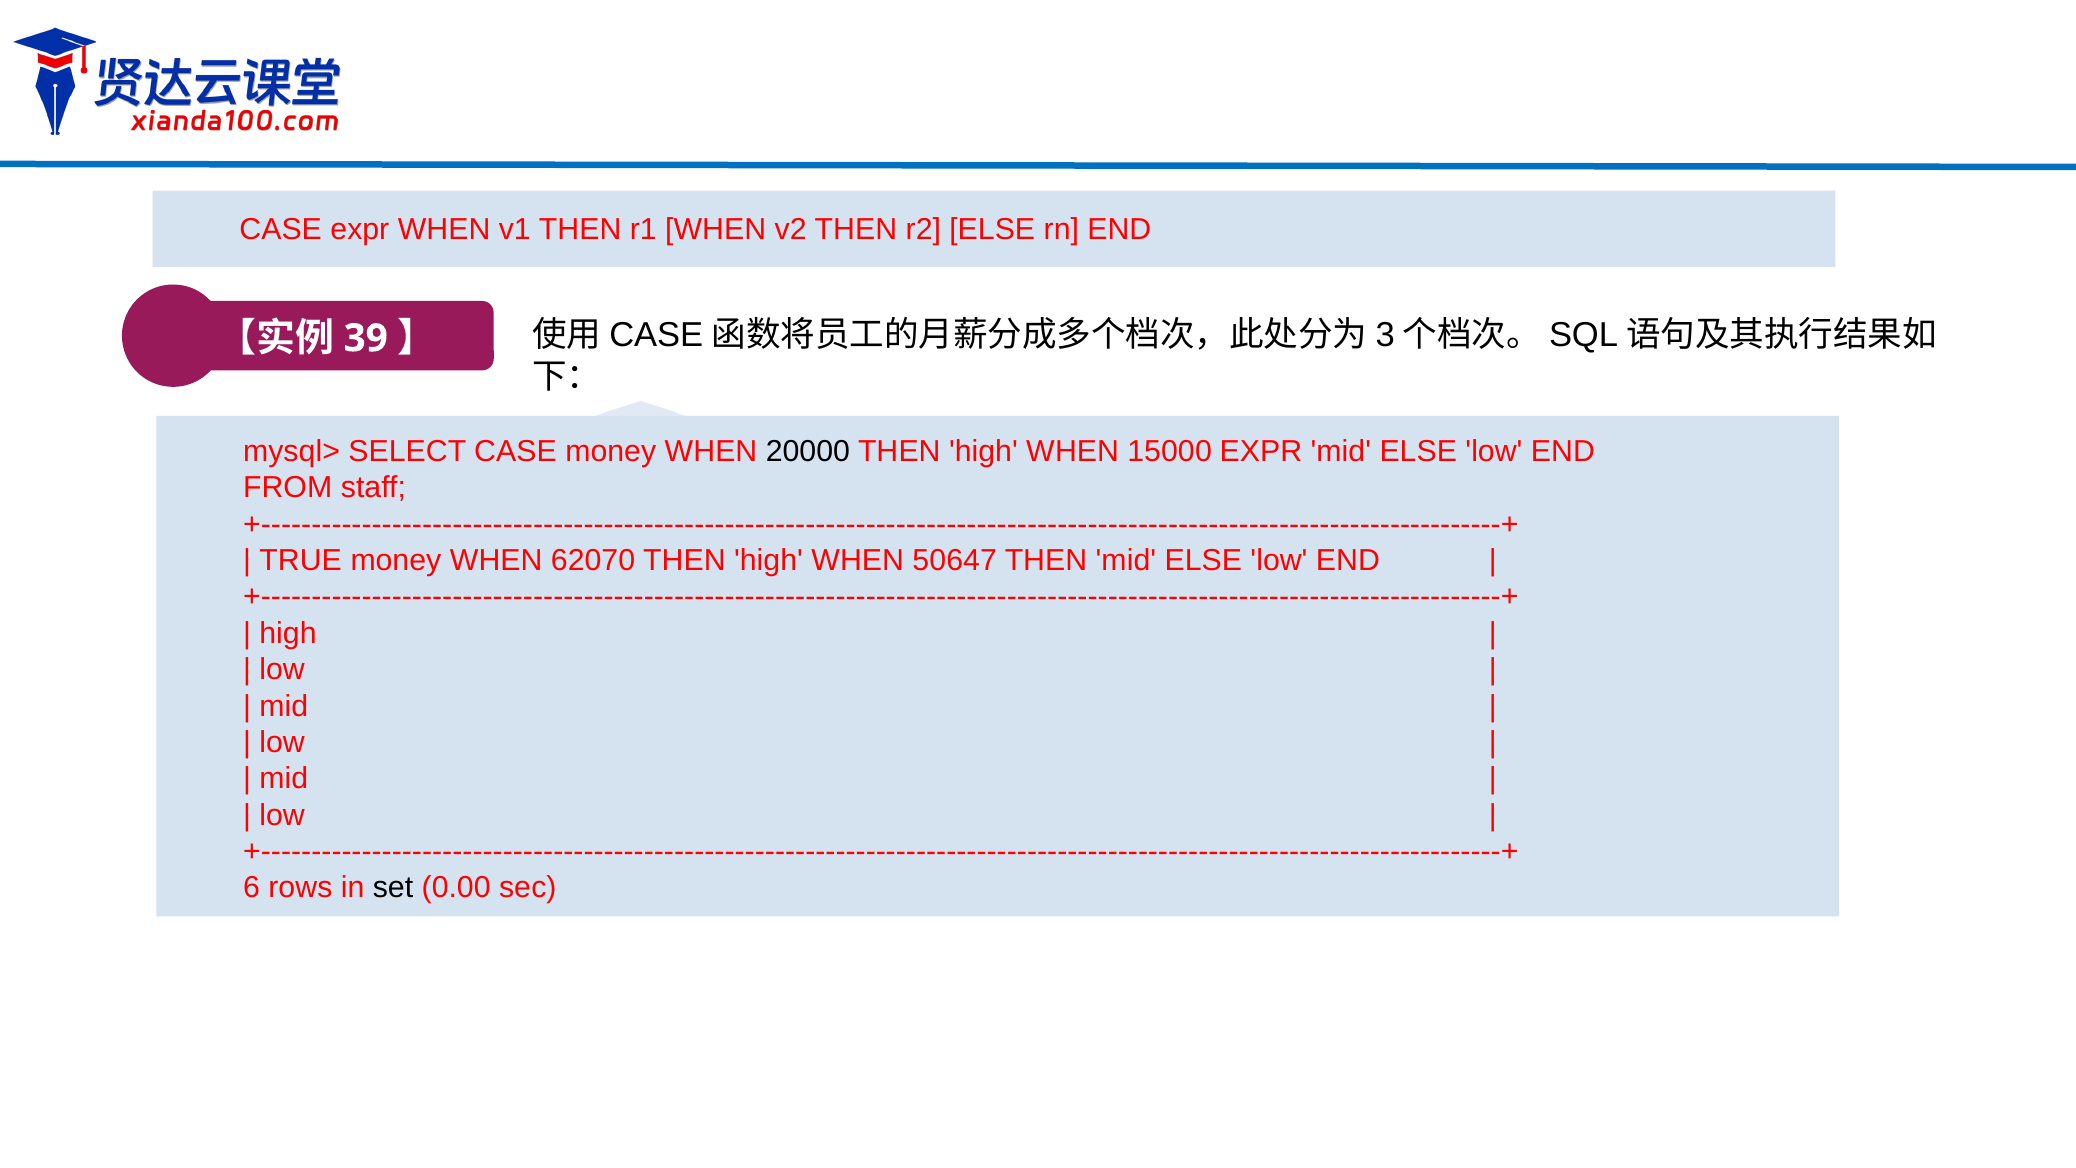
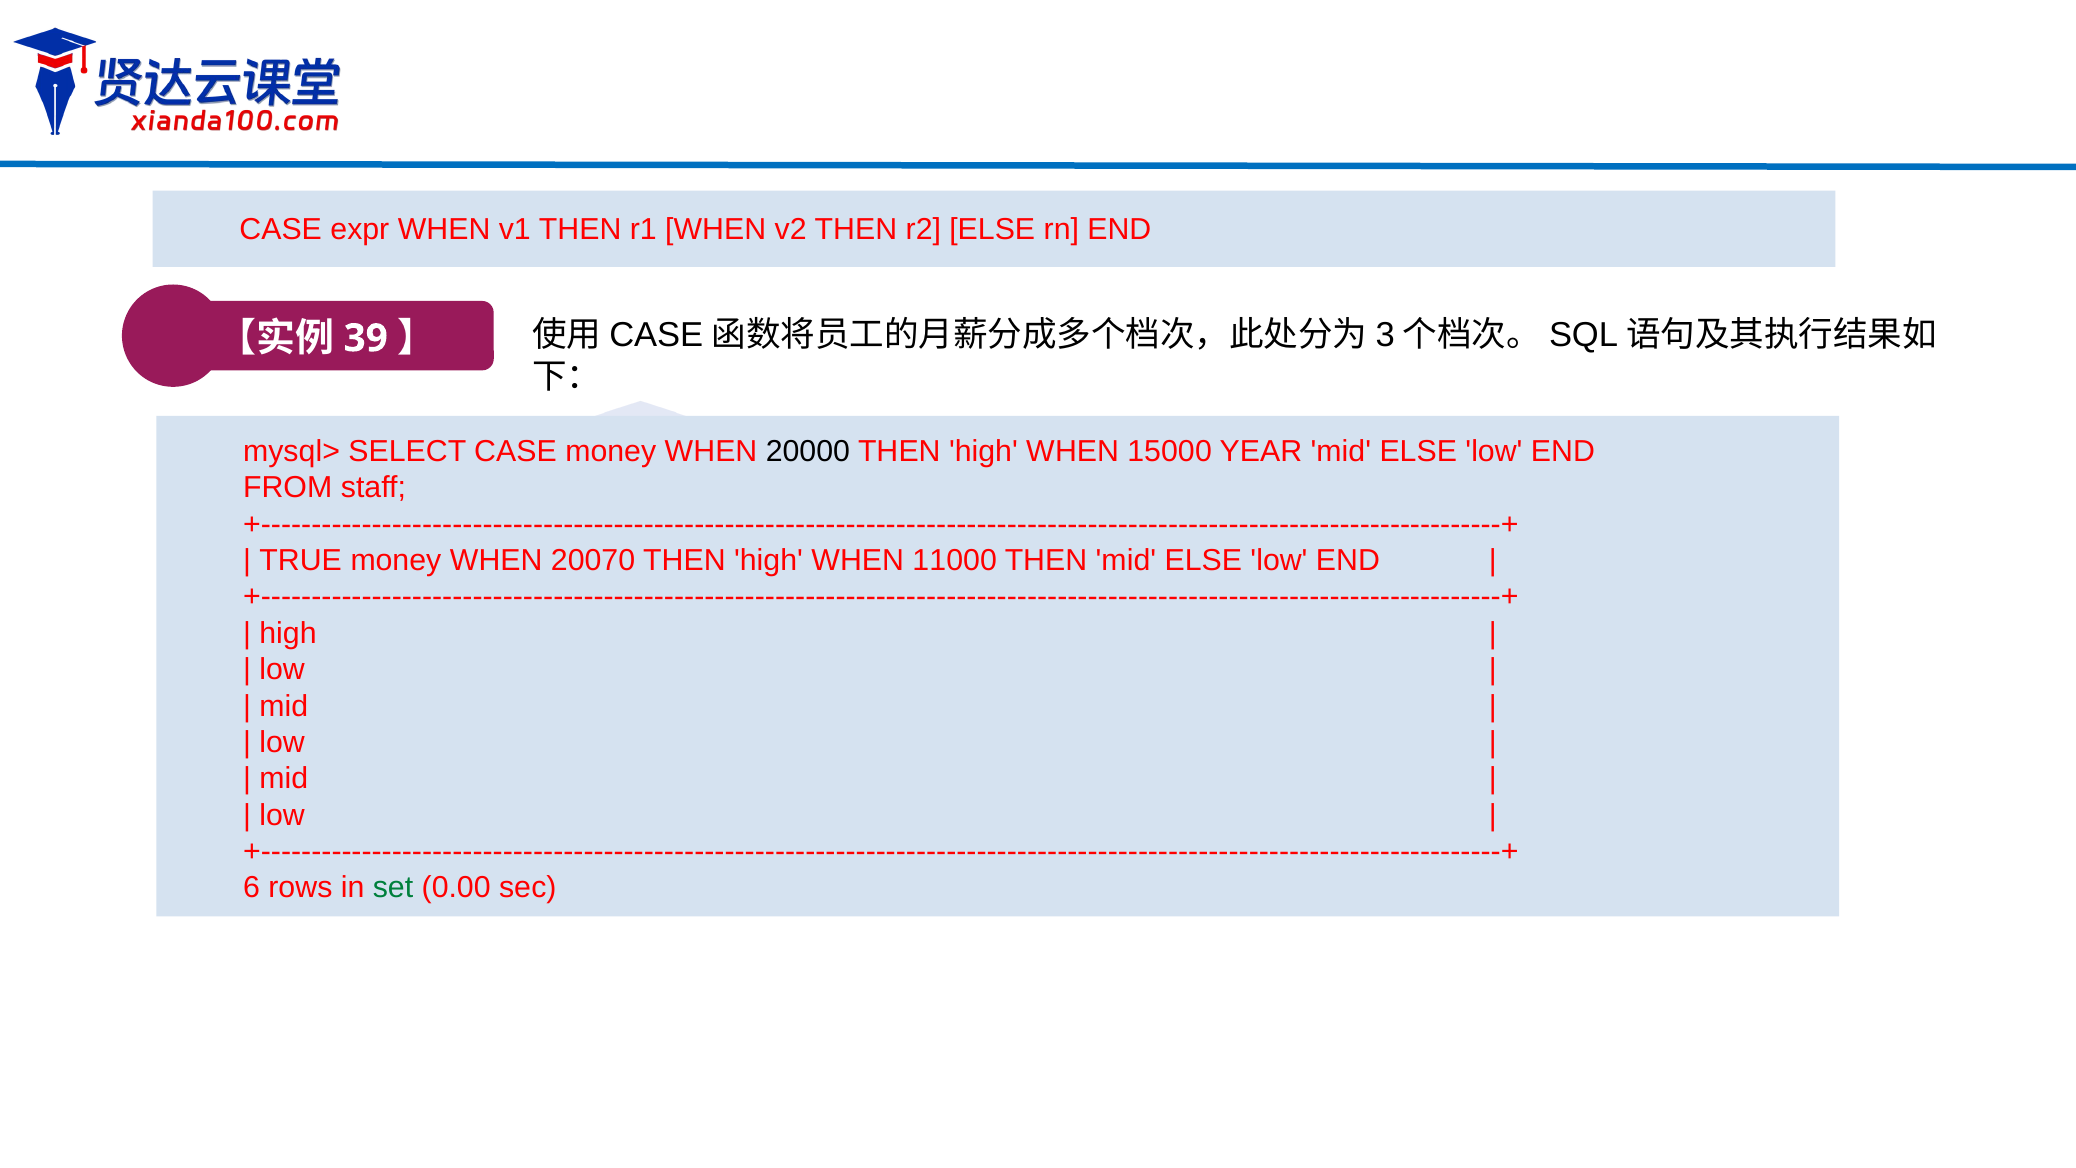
15000 EXPR: EXPR -> YEAR
62070: 62070 -> 20070
50647: 50647 -> 11000
set colour: black -> green
